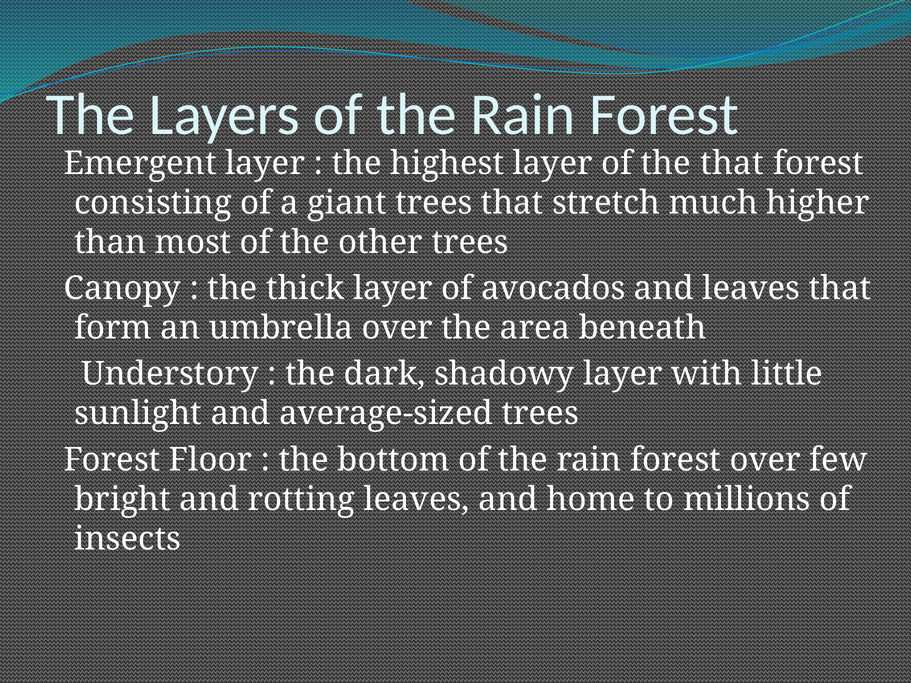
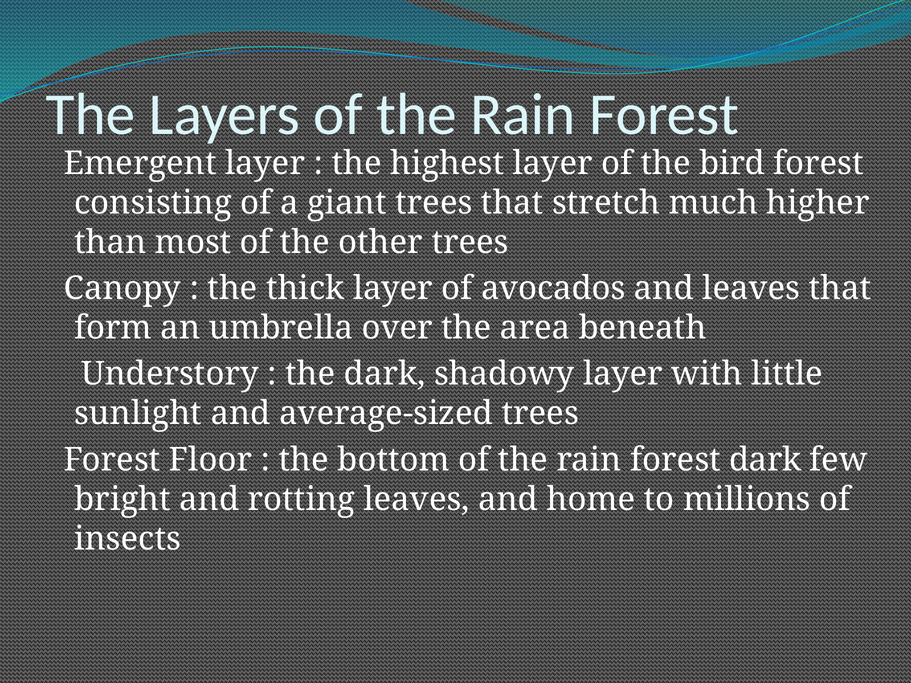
the that: that -> bird
forest over: over -> dark
